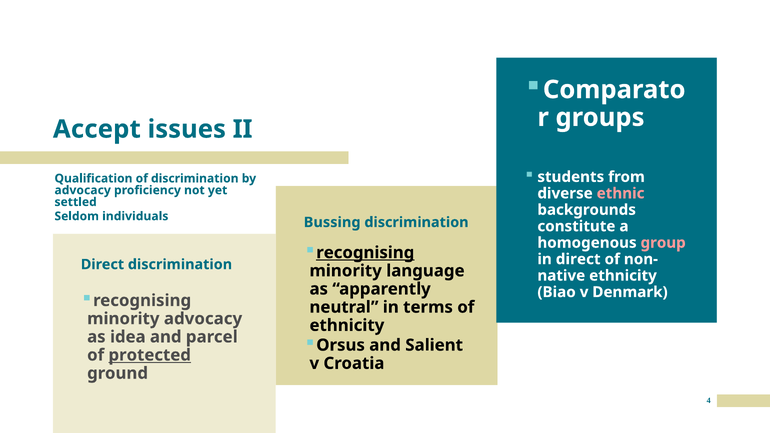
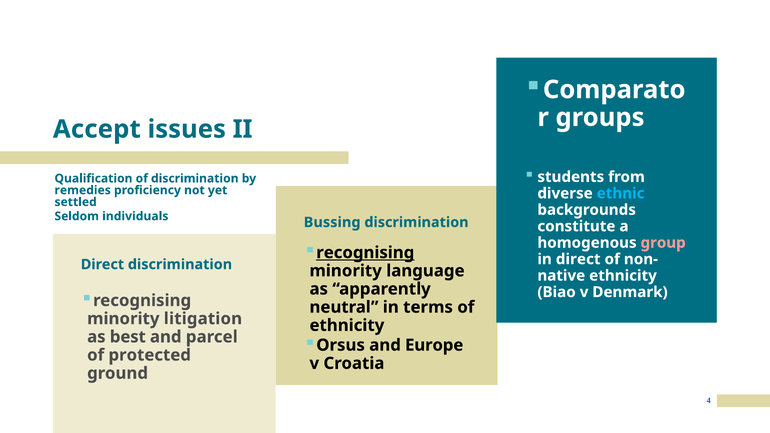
advocacy at (83, 190): advocacy -> remedies
ethnic colour: pink -> light blue
minority advocacy: advocacy -> litigation
idea: idea -> best
Salient: Salient -> Europe
protected underline: present -> none
